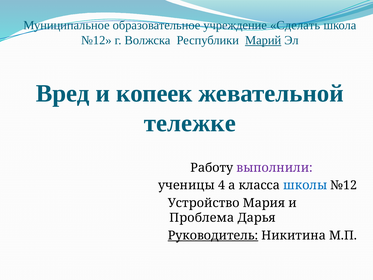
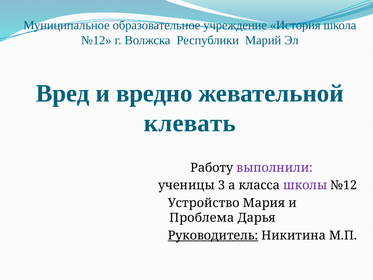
Сделать: Сделать -> История
Марий underline: present -> none
копеек: копеек -> вредно
тележке: тележке -> клевать
4: 4 -> 3
школы colour: blue -> purple
